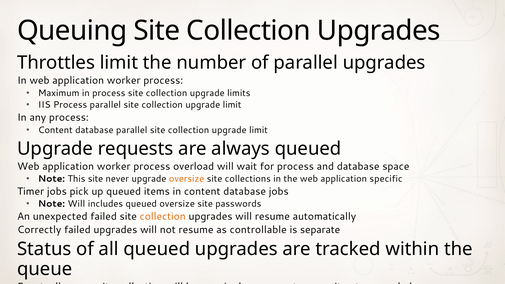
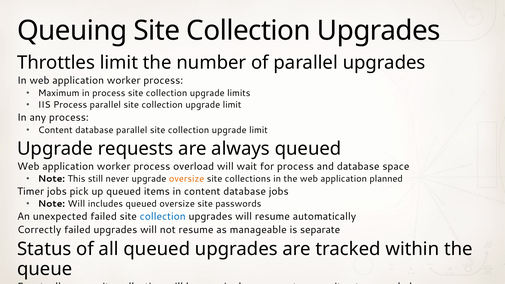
This site: site -> still
specific: specific -> planned
collection at (163, 217) colour: orange -> blue
controllable: controllable -> manageable
